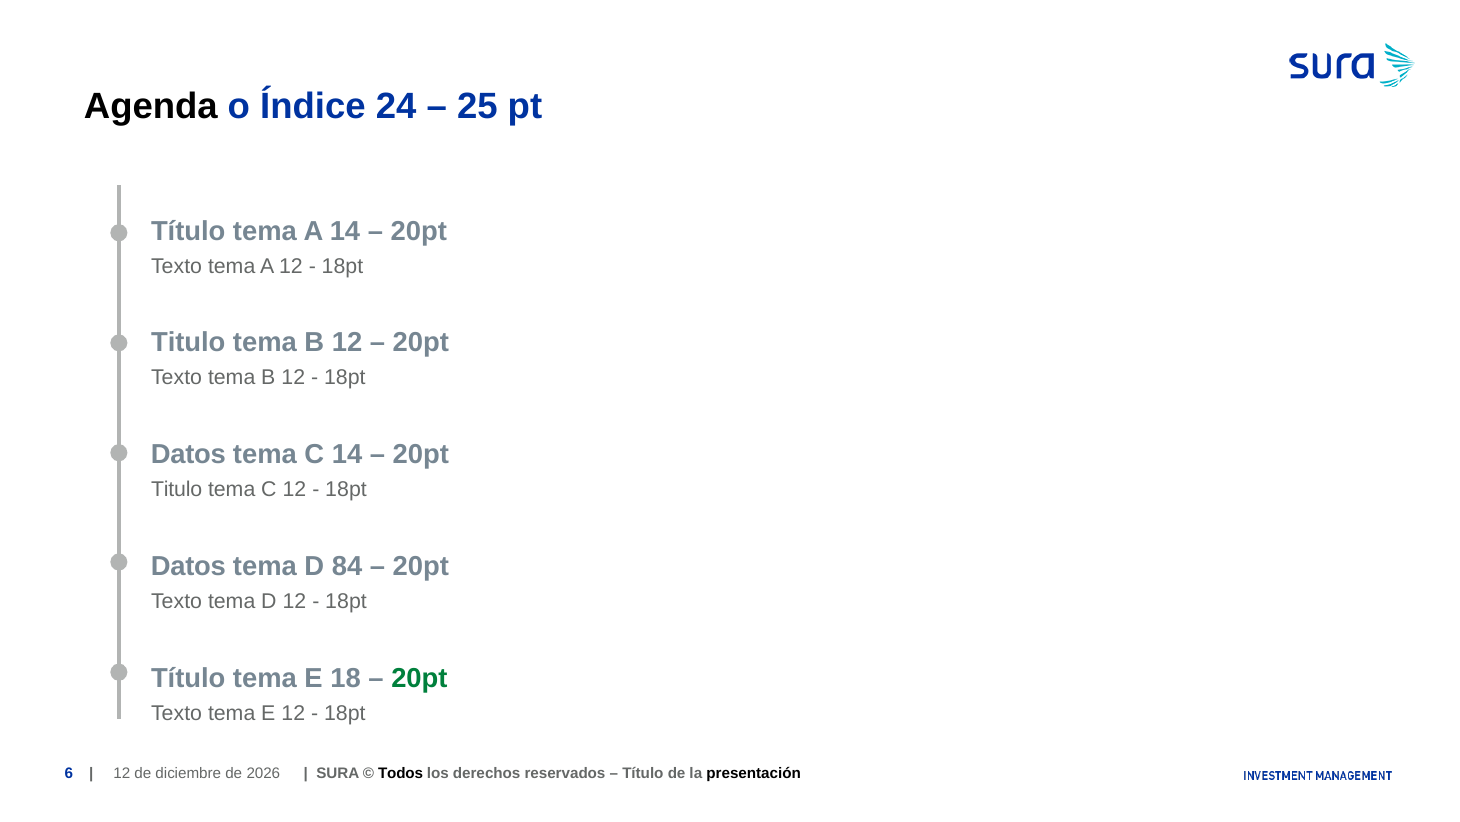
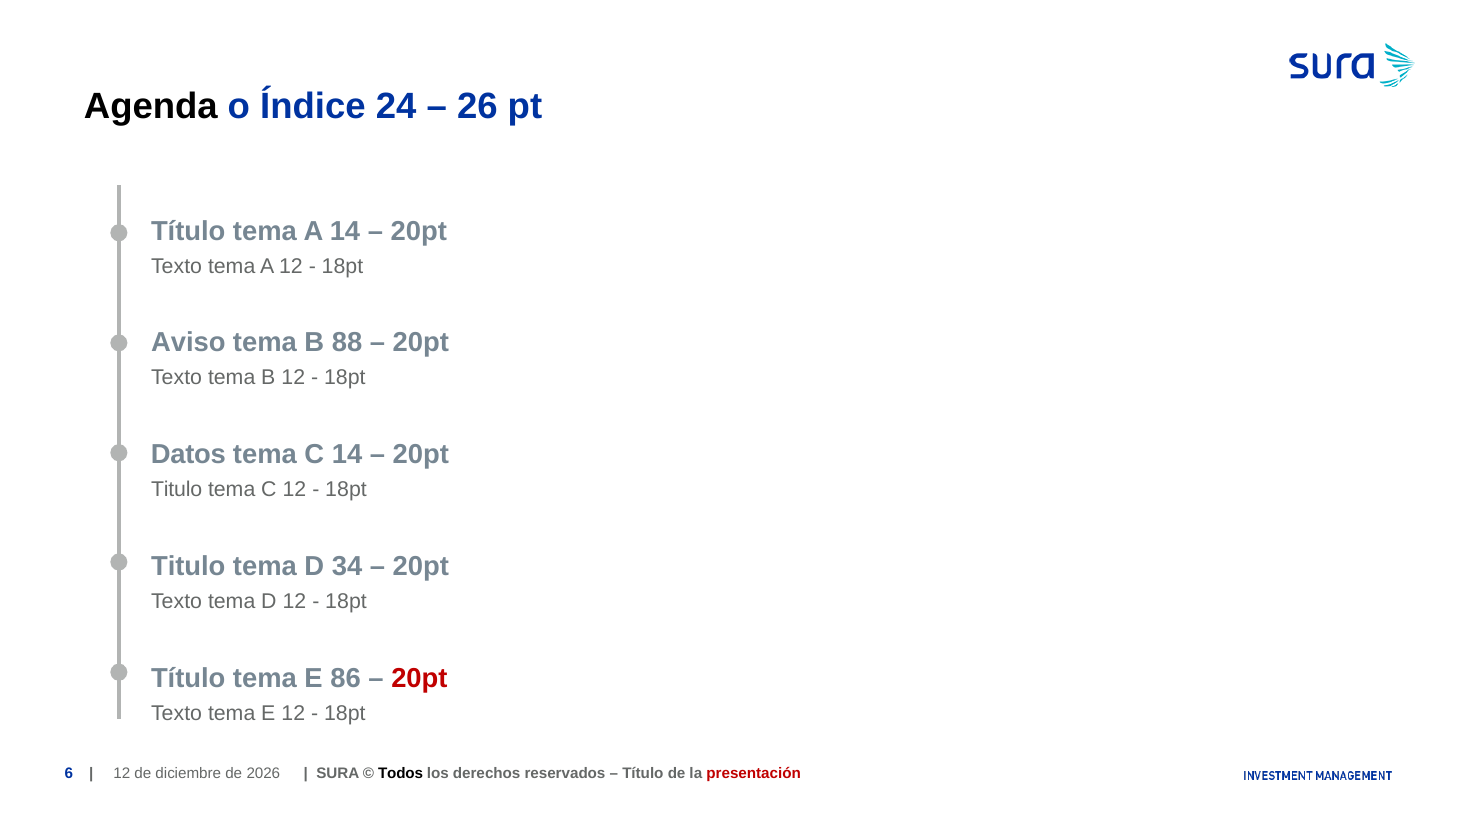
25: 25 -> 26
Titulo at (188, 343): Titulo -> Aviso
12 at (347, 343): 12 -> 88
Datos at (188, 566): Datos -> Titulo
84: 84 -> 34
18: 18 -> 86
20pt at (419, 678) colour: green -> red
presentación colour: black -> red
